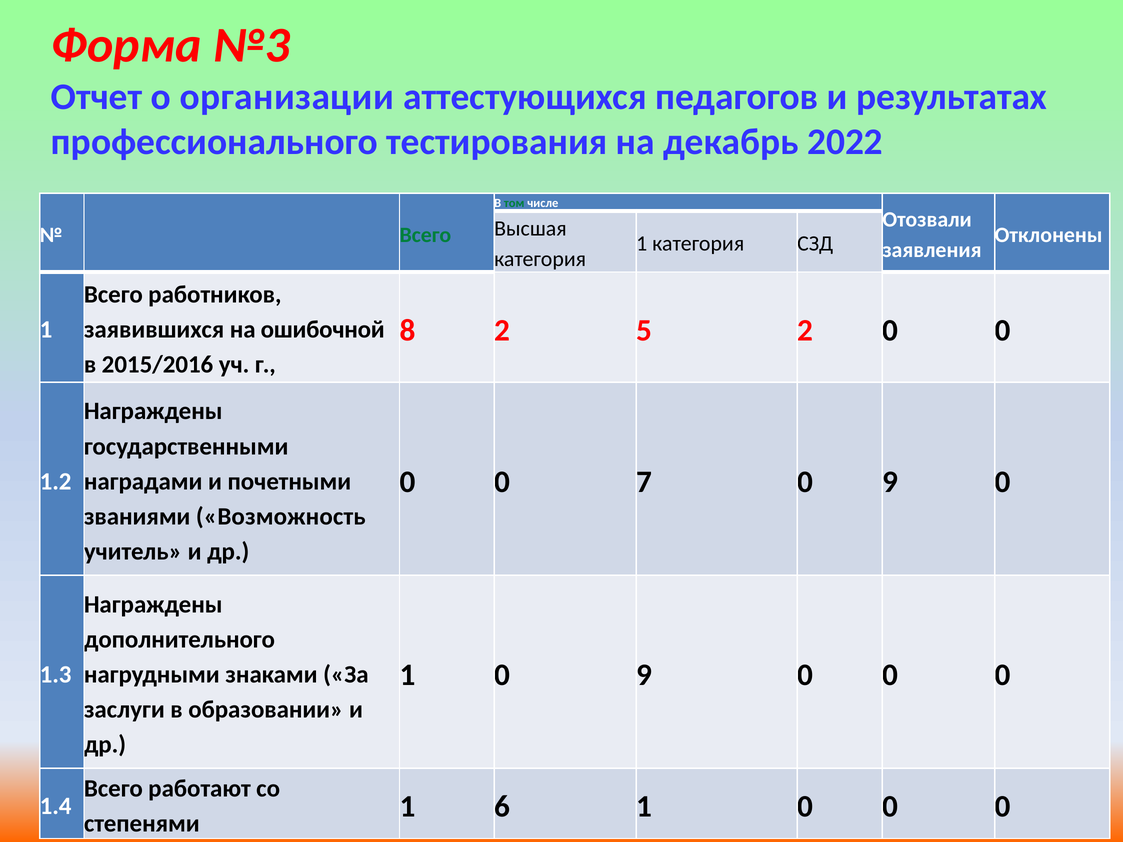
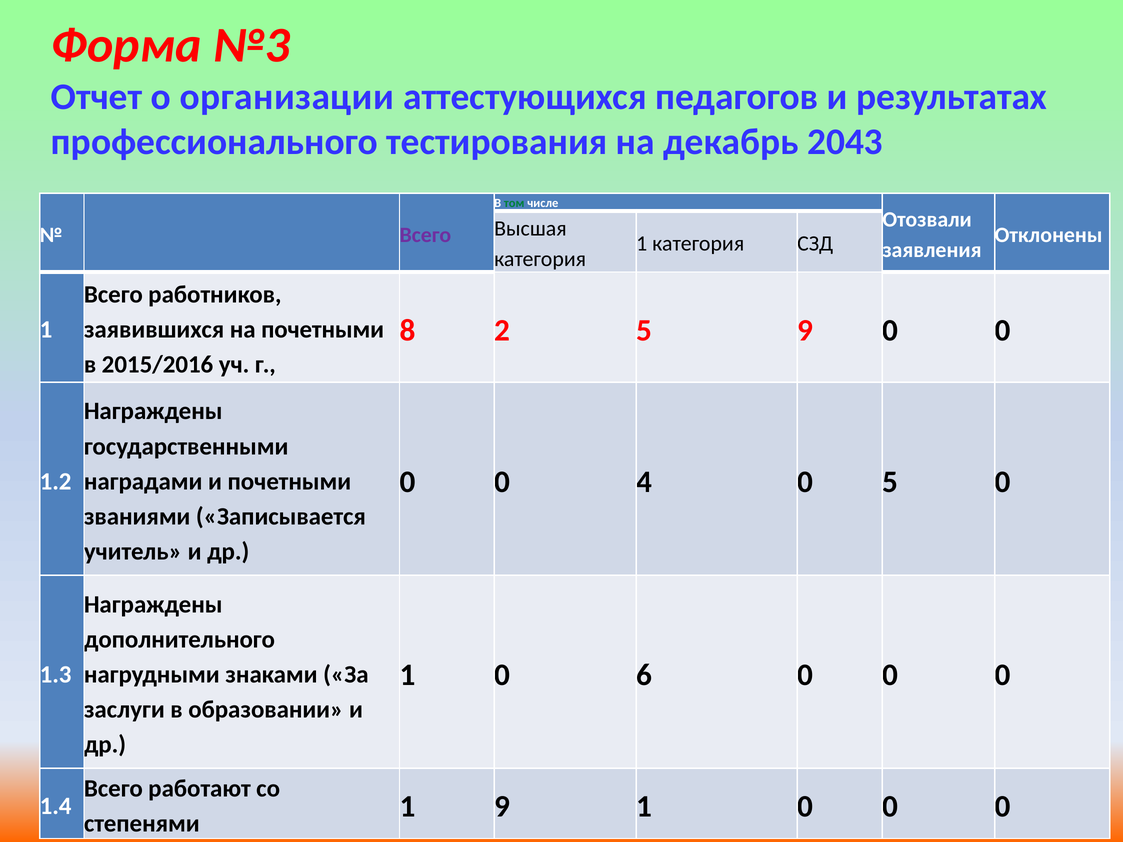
2022: 2022 -> 2043
Всего at (425, 235) colour: green -> purple
5 2: 2 -> 9
на ошибочной: ошибочной -> почетными
7: 7 -> 4
9 at (890, 482): 9 -> 5
Возможность: Возможность -> Записывается
1 0 9: 9 -> 6
1 6: 6 -> 9
